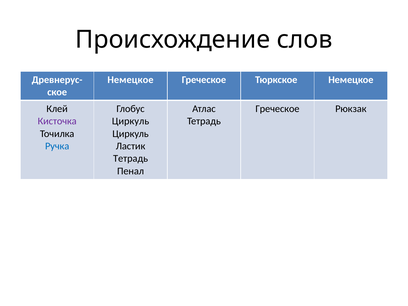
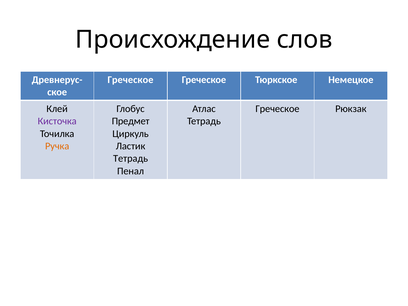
Немецкое at (130, 80): Немецкое -> Греческое
Циркуль at (131, 121): Циркуль -> Предмет
Ручка colour: blue -> orange
